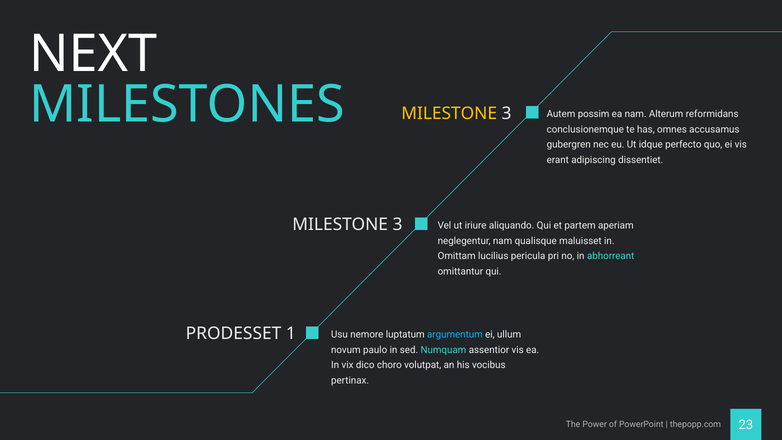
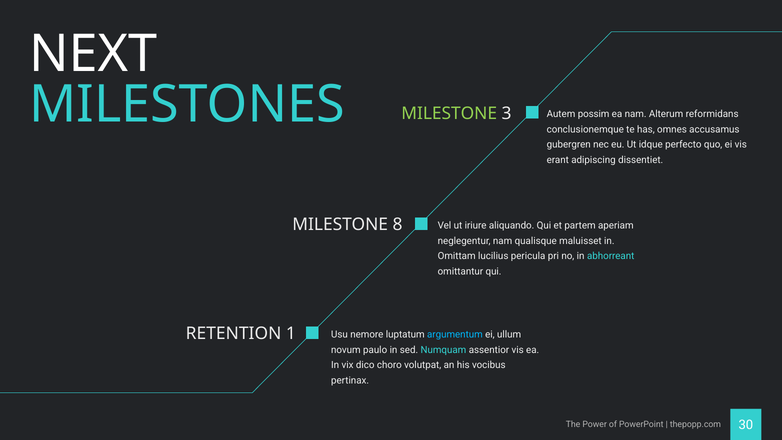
MILESTONE at (449, 113) colour: yellow -> light green
3 at (398, 225): 3 -> 8
PRODESSET: PRODESSET -> RETENTION
23: 23 -> 30
